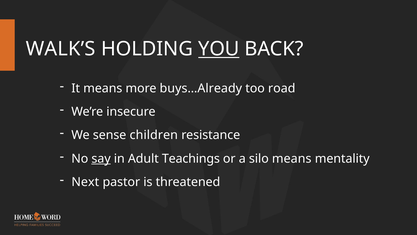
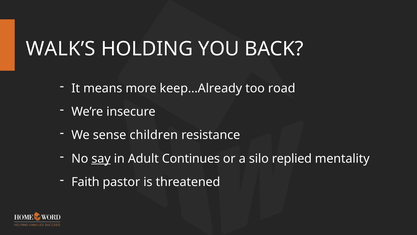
YOU underline: present -> none
buys…Already: buys…Already -> keep…Already
Teachings: Teachings -> Continues
silo means: means -> replied
Next: Next -> Faith
